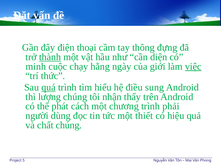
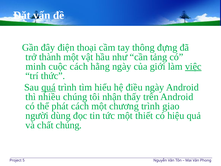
vấn underline: none -> present
thành underline: present -> none
diện: diện -> tảng
cuộc chạy: chạy -> cách
điều sung: sung -> ngày
lượng: lượng -> nhiều
phải: phải -> giao
